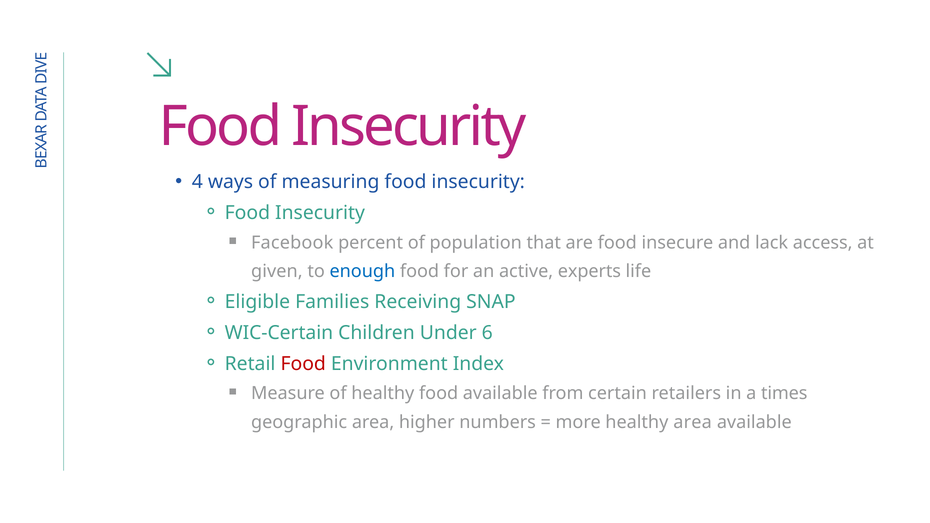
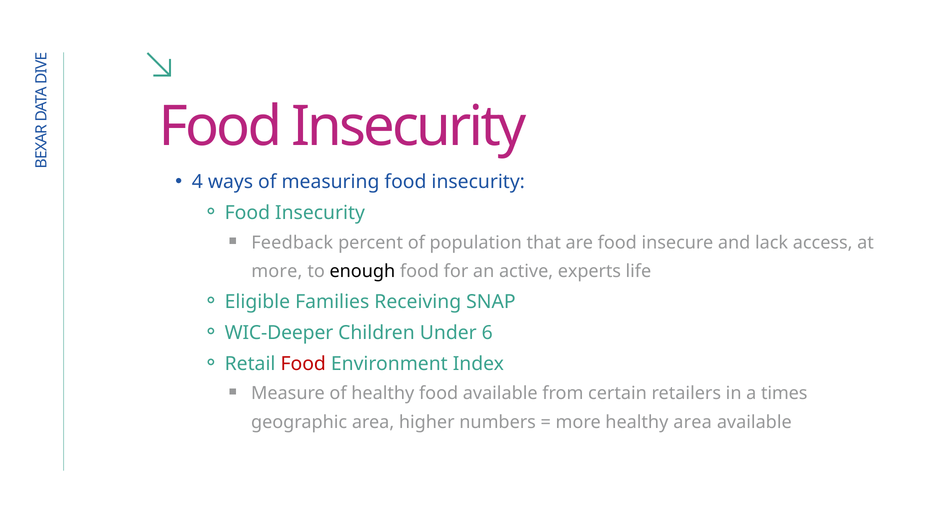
Facebook: Facebook -> Feedback
given at (277, 272): given -> more
enough colour: blue -> black
WIC-Certain: WIC-Certain -> WIC-Deeper
